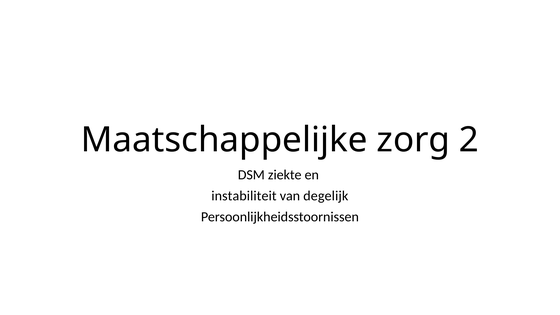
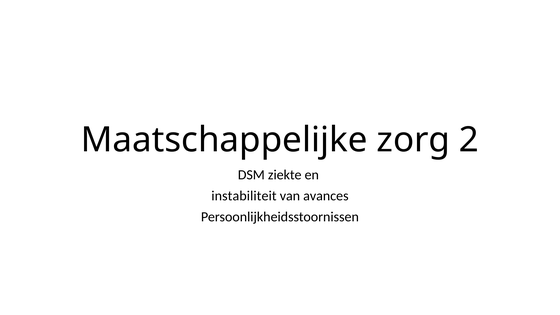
degelijk: degelijk -> avances
